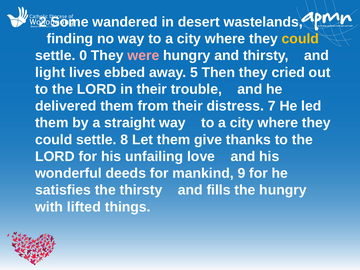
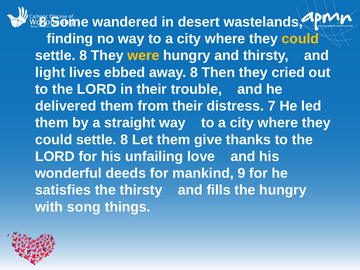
2 at (43, 22): 2 -> 8
0 at (83, 56): 0 -> 8
were colour: pink -> yellow
away 5: 5 -> 8
lifted: lifted -> song
